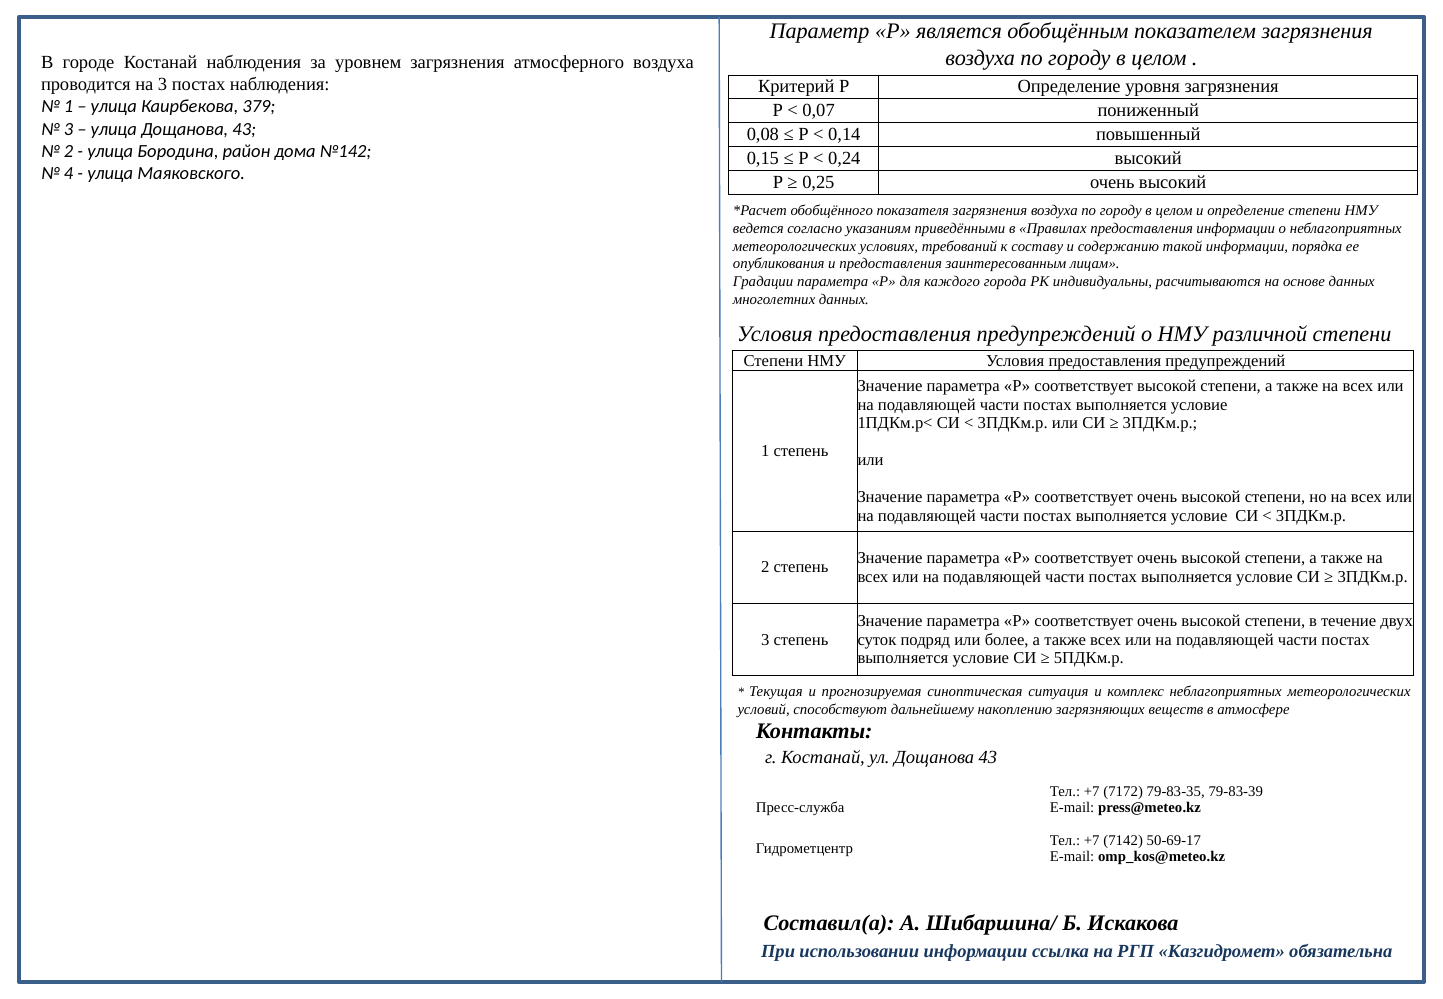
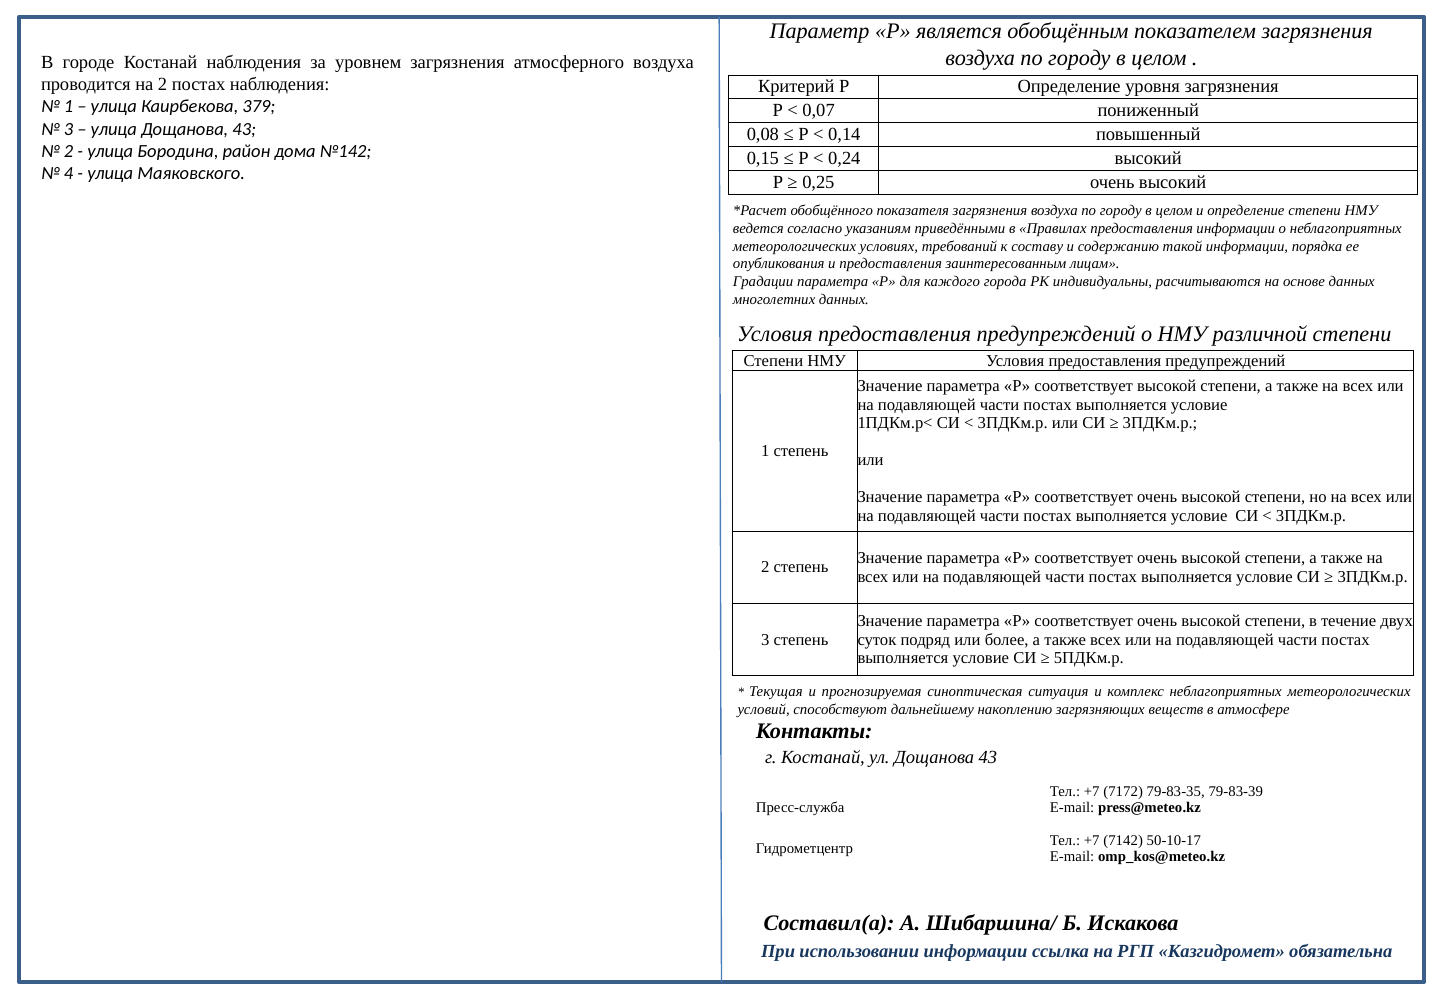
на 3: 3 -> 2
50-69-17: 50-69-17 -> 50-10-17
